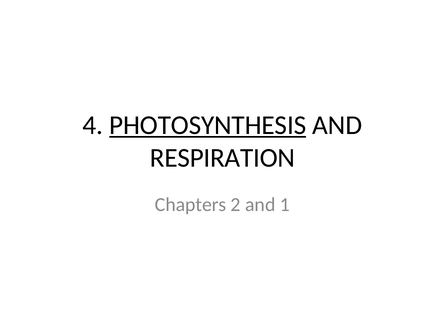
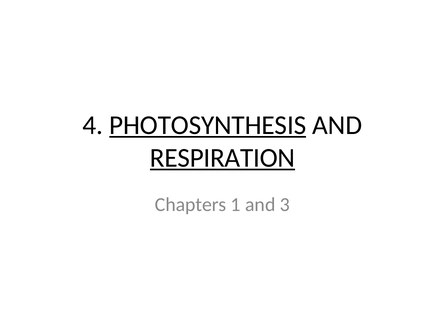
RESPIRATION underline: none -> present
2: 2 -> 1
1: 1 -> 3
